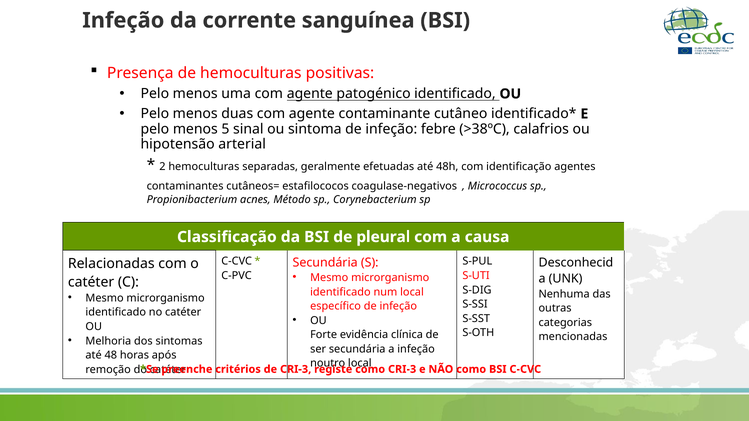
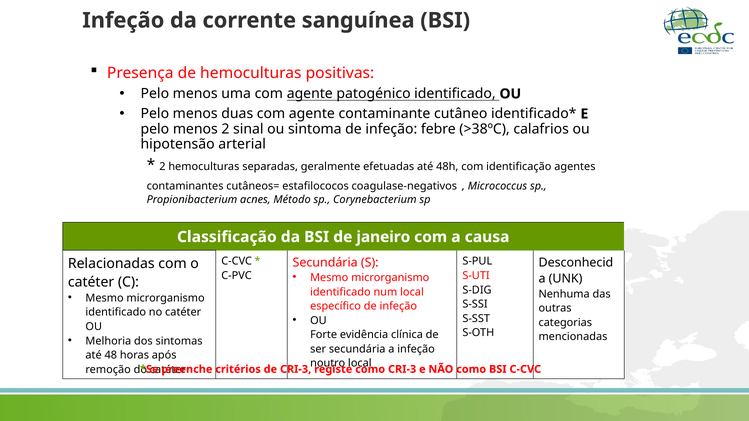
menos 5: 5 -> 2
pleural: pleural -> janeiro
